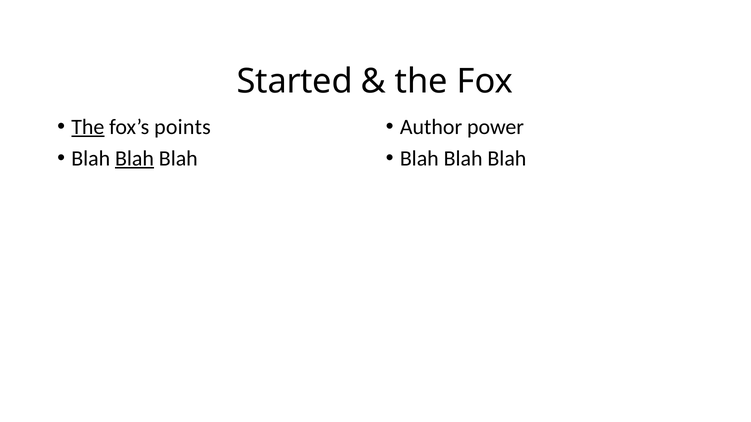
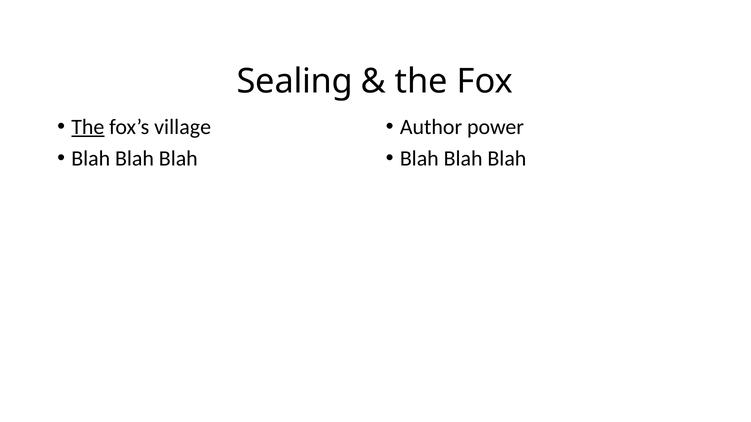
Started: Started -> Sealing
points: points -> village
Blah at (135, 158) underline: present -> none
